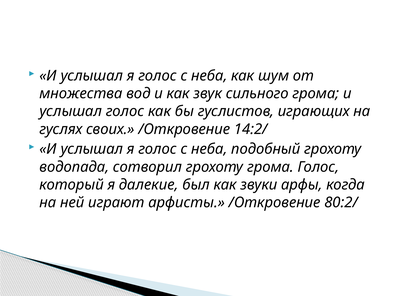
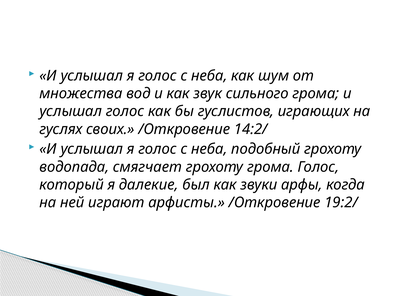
сотворил: сотворил -> смягчает
80:2/: 80:2/ -> 19:2/
